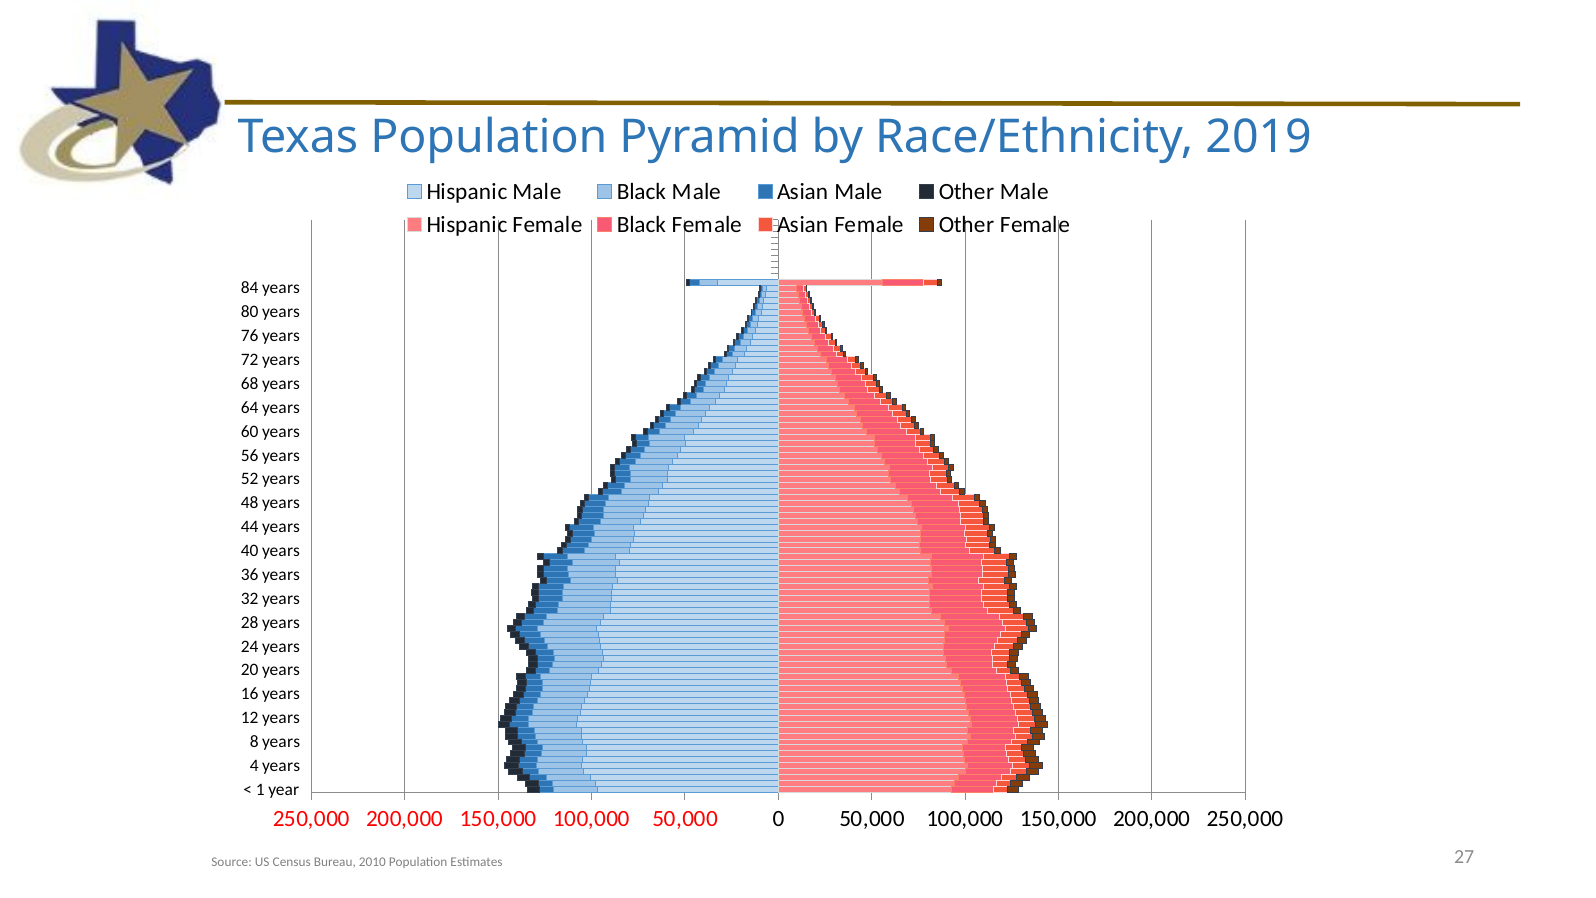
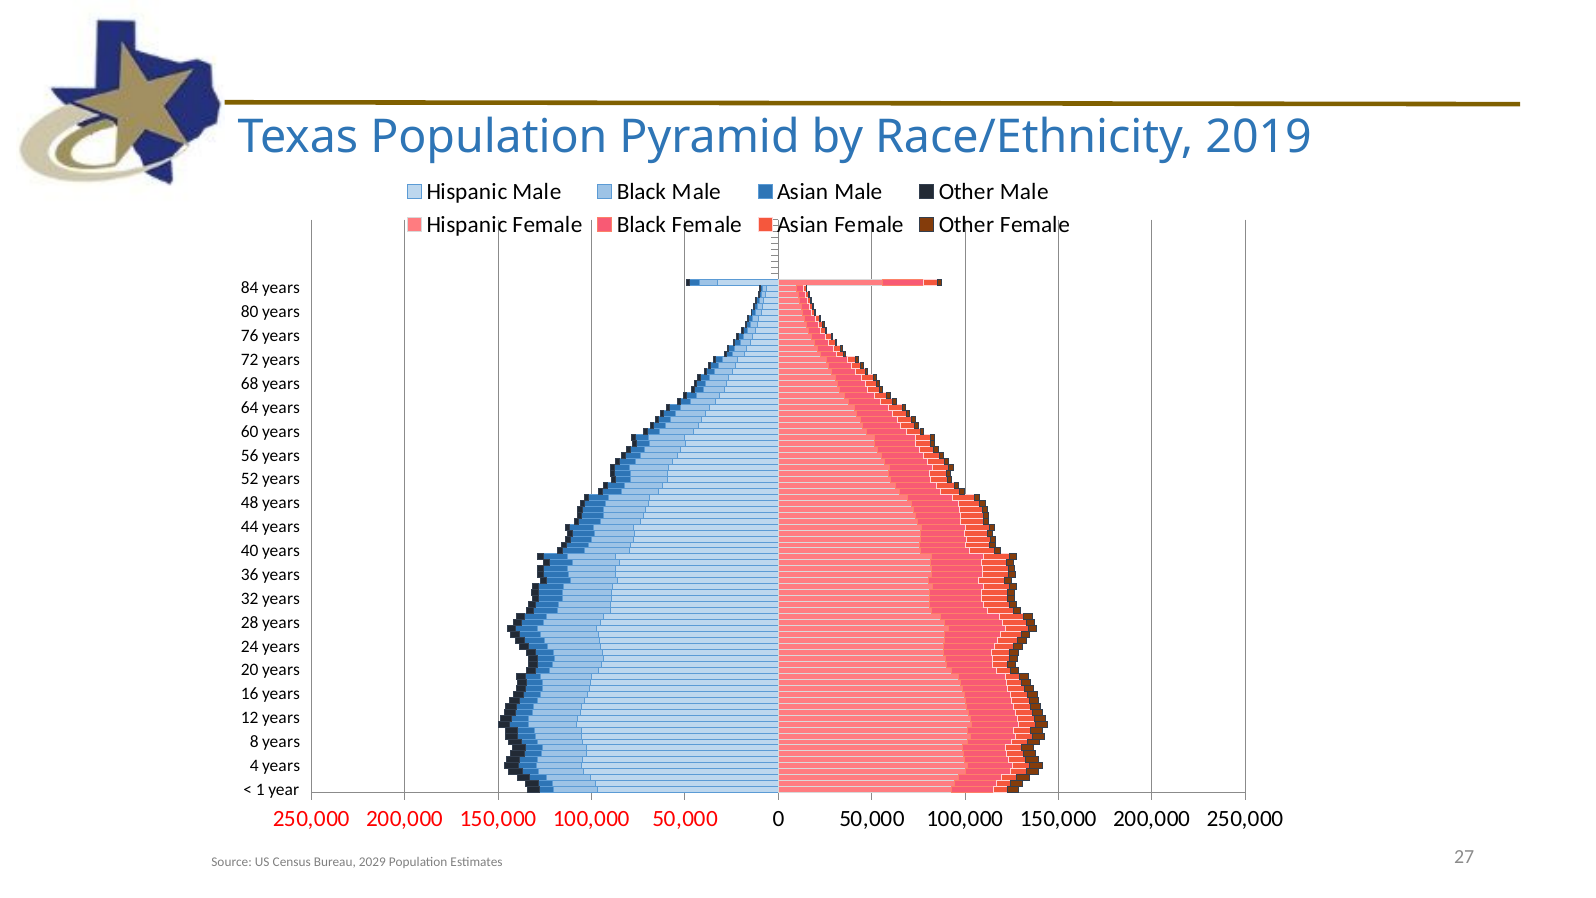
2010: 2010 -> 2029
